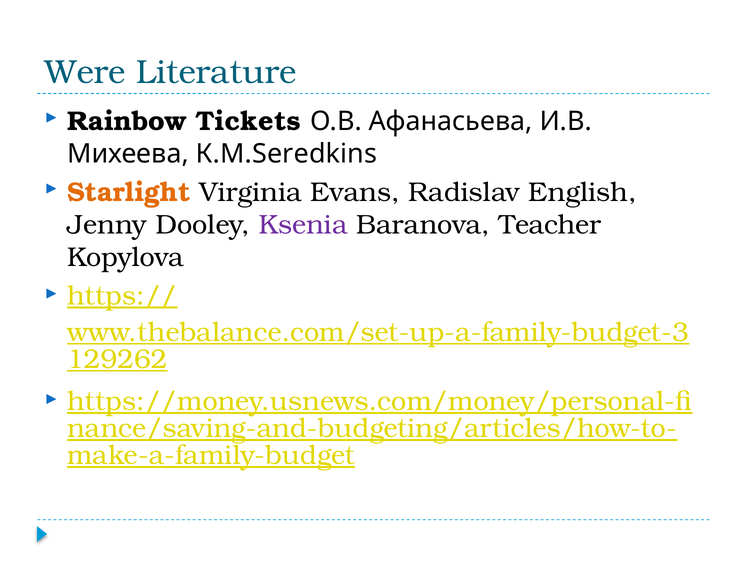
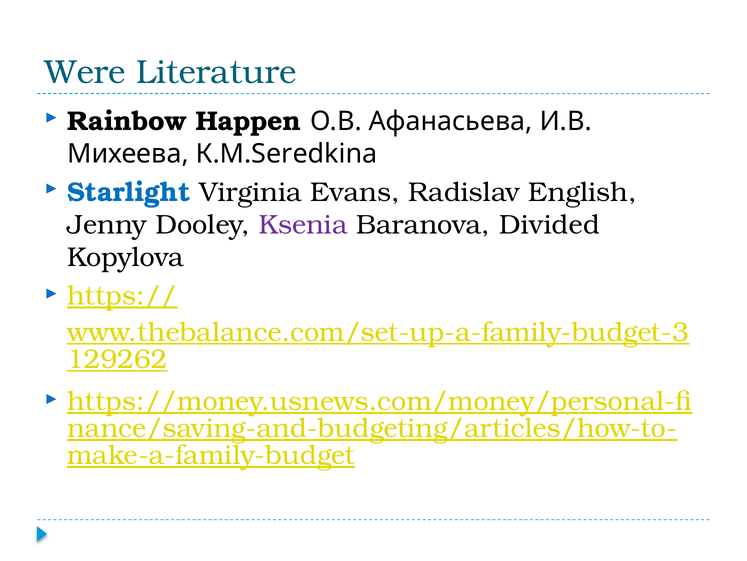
Tickets: Tickets -> Happen
К.М.Seredkins: К.М.Seredkins -> К.М.Seredkina
Starlight colour: orange -> blue
Teacher: Teacher -> Divided
